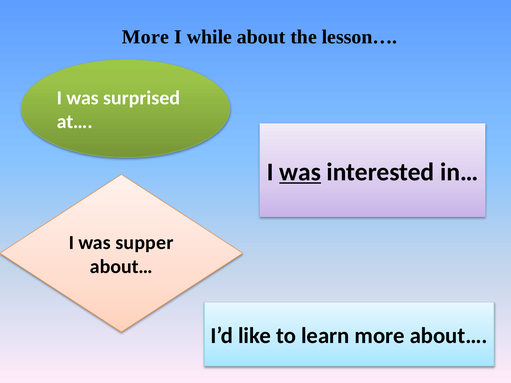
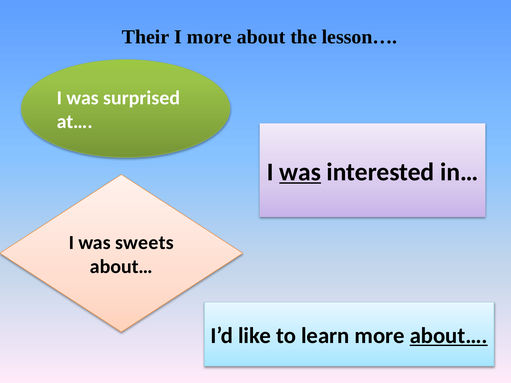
More at (145, 37): More -> Their
I while: while -> more
supper: supper -> sweets
about… at (449, 336) underline: none -> present
